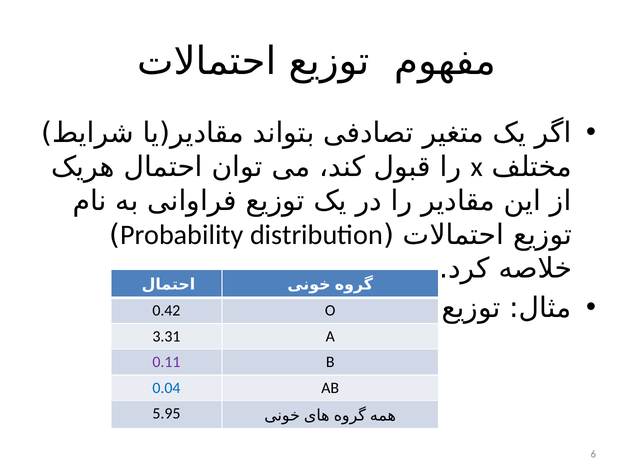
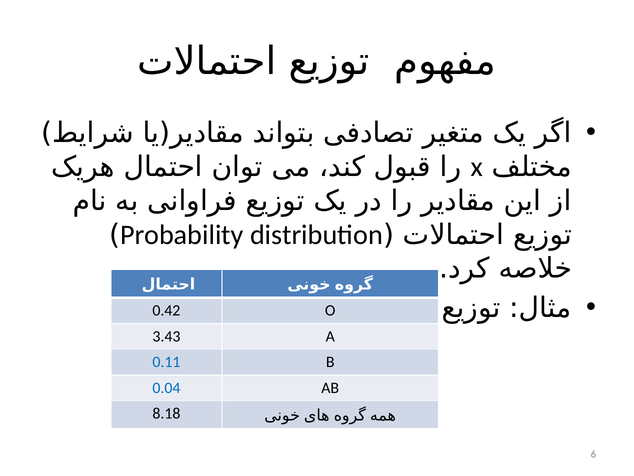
3.31: 3.31 -> 3.43
0.11 colour: purple -> blue
5.95: 5.95 -> 8.18
